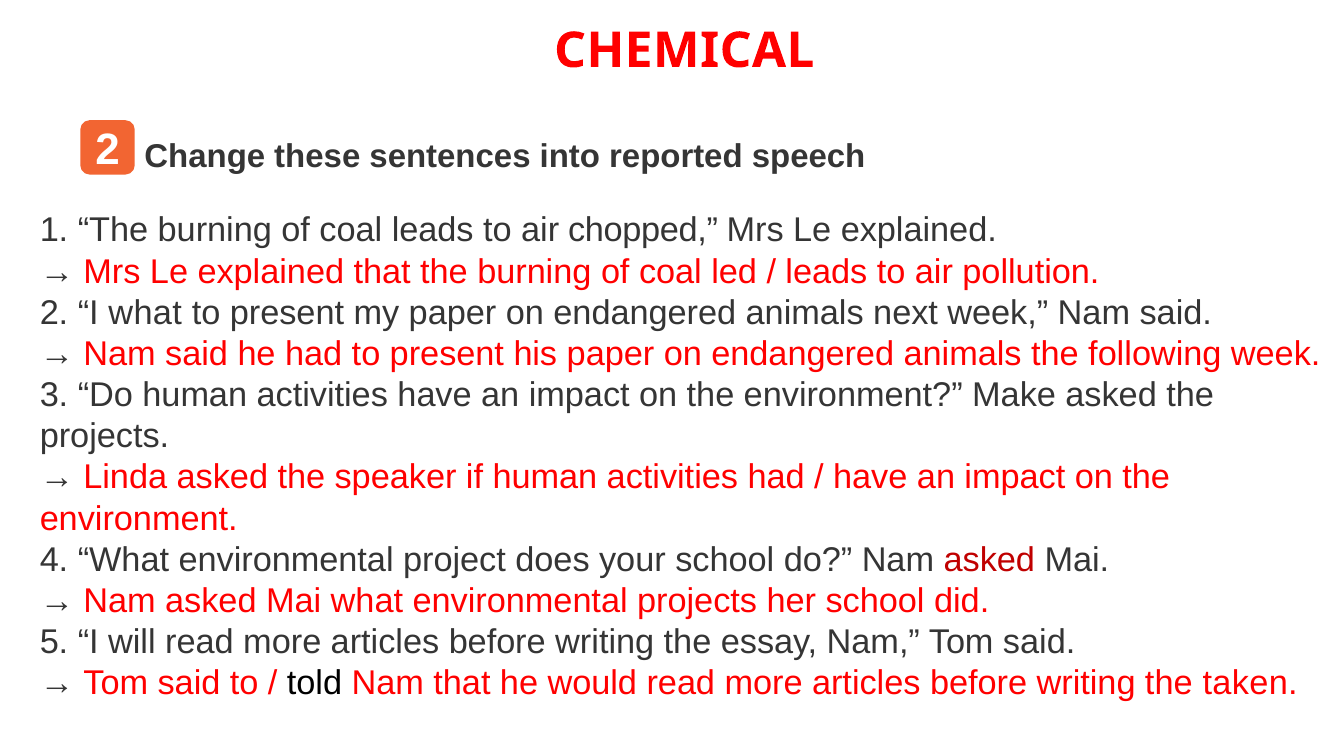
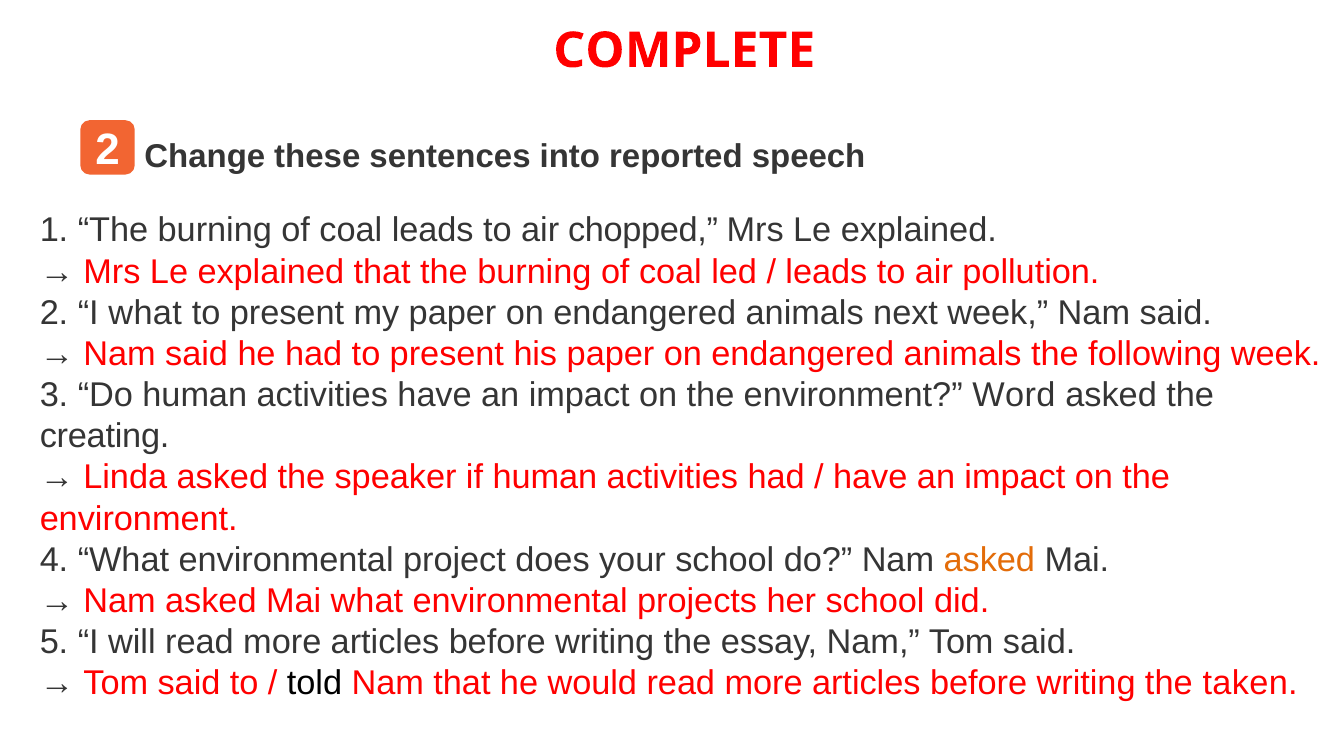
CHEMICAL: CHEMICAL -> COMPLETE
Make: Make -> Word
projects at (104, 437): projects -> creating
asked at (989, 560) colour: red -> orange
